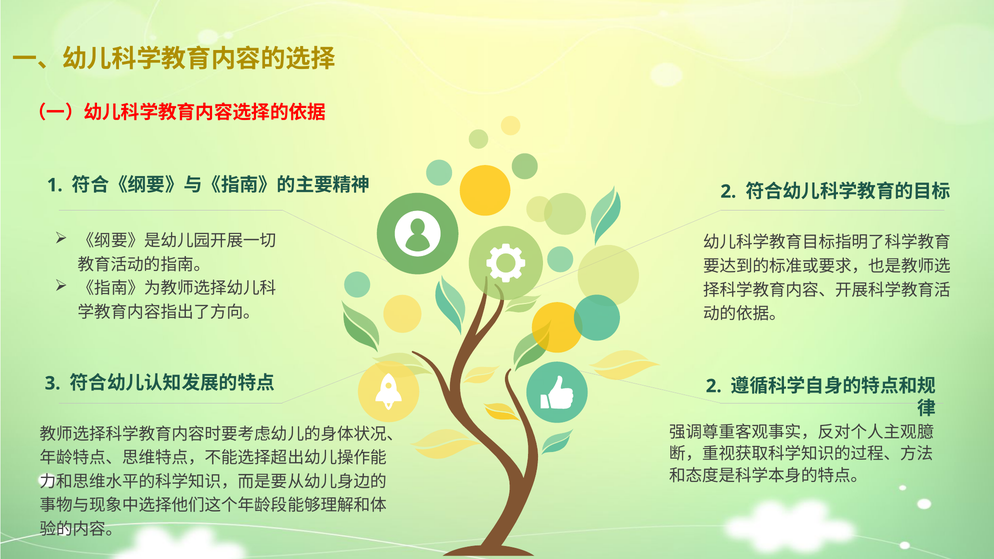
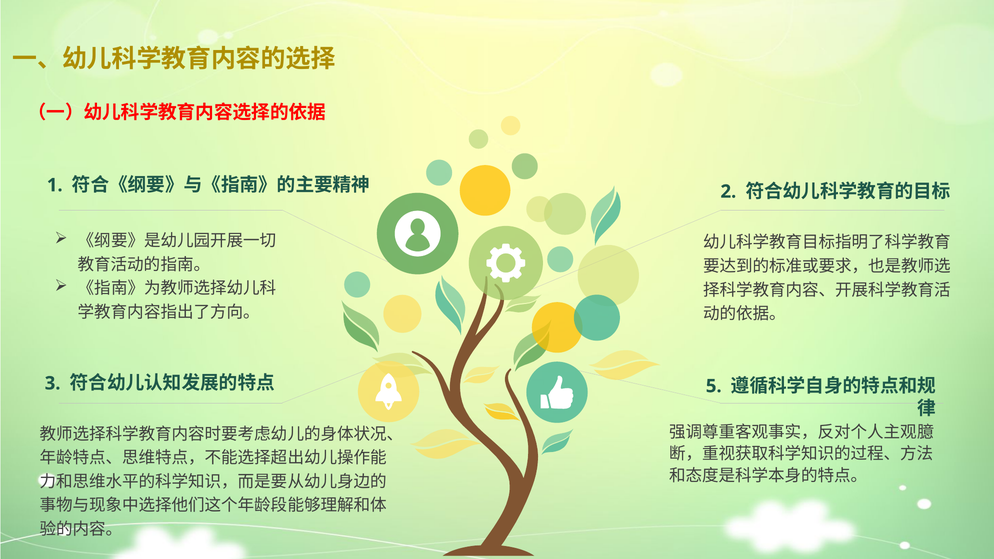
2 at (714, 386): 2 -> 5
